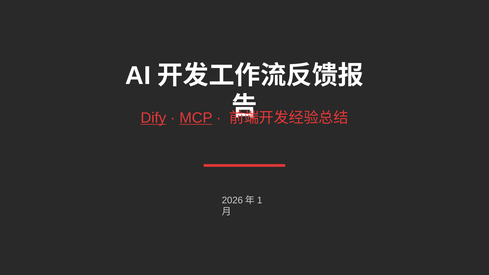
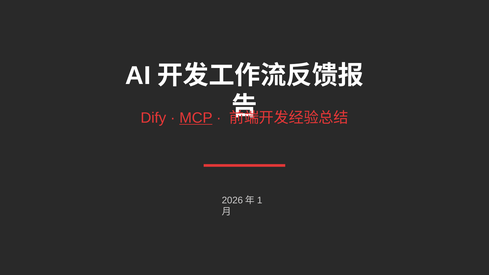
Dify underline: present -> none
